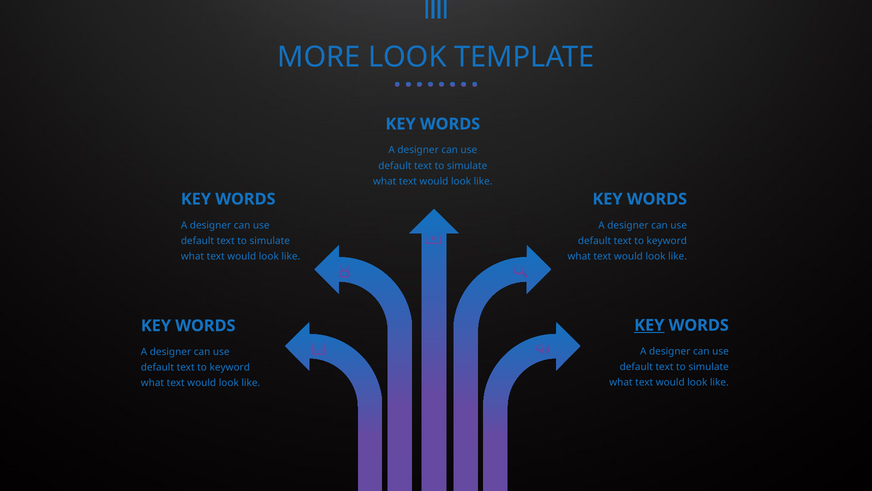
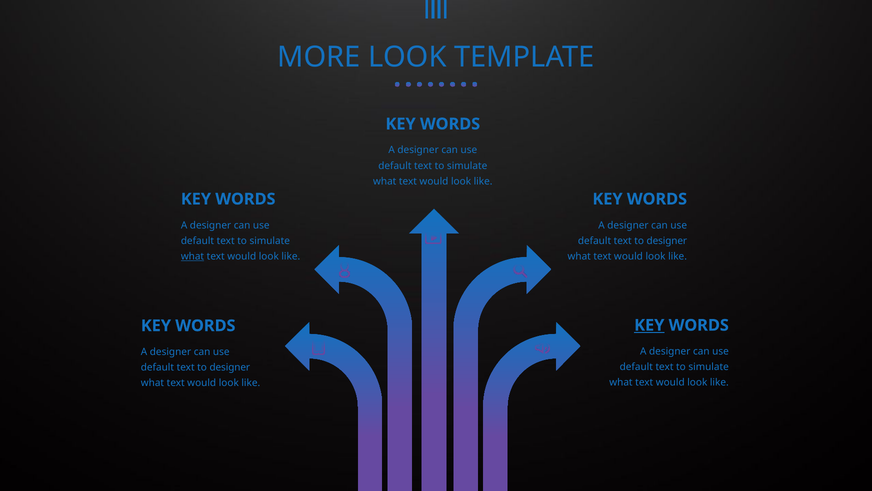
keyword at (667, 241): keyword -> designer
what at (192, 256) underline: none -> present
keyword at (230, 367): keyword -> designer
